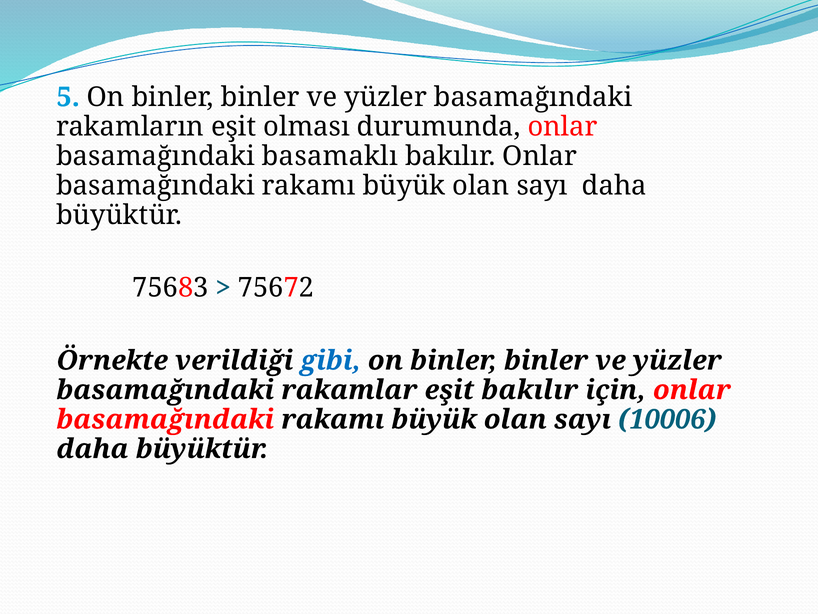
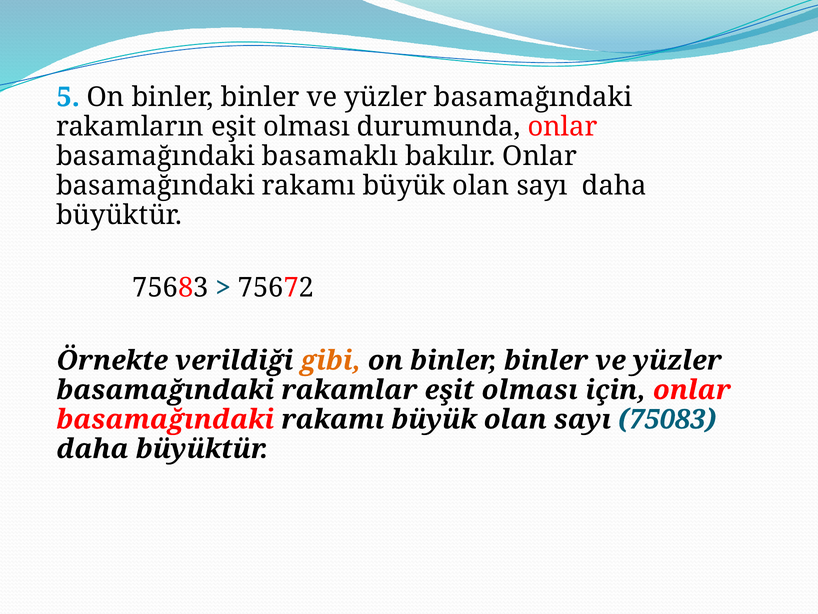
gibi colour: blue -> orange
rakamlar eşit bakılır: bakılır -> olması
10006: 10006 -> 75083
